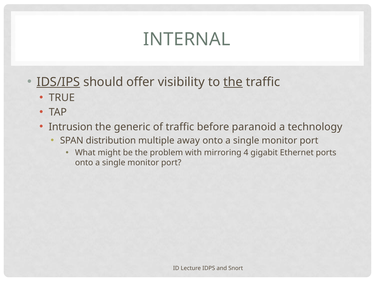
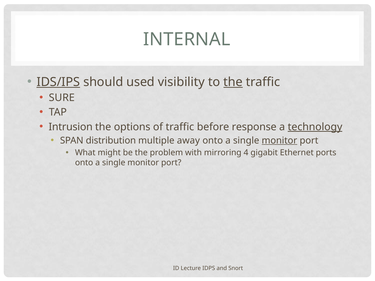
offer: offer -> used
TRUE: TRUE -> SURE
generic: generic -> options
paranoid: paranoid -> response
technology underline: none -> present
monitor at (279, 141) underline: none -> present
